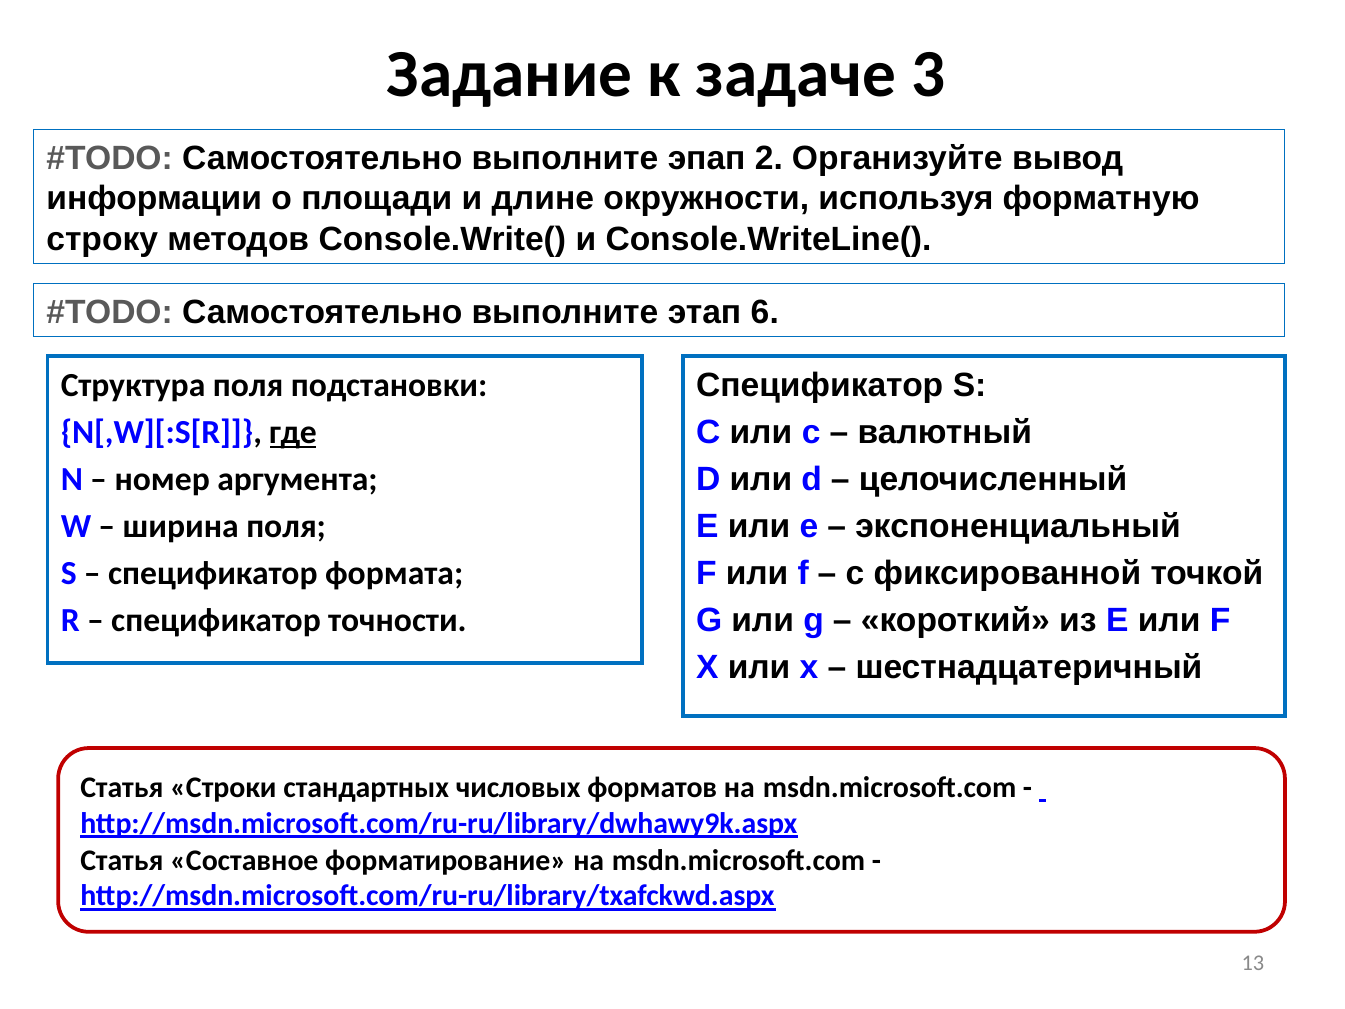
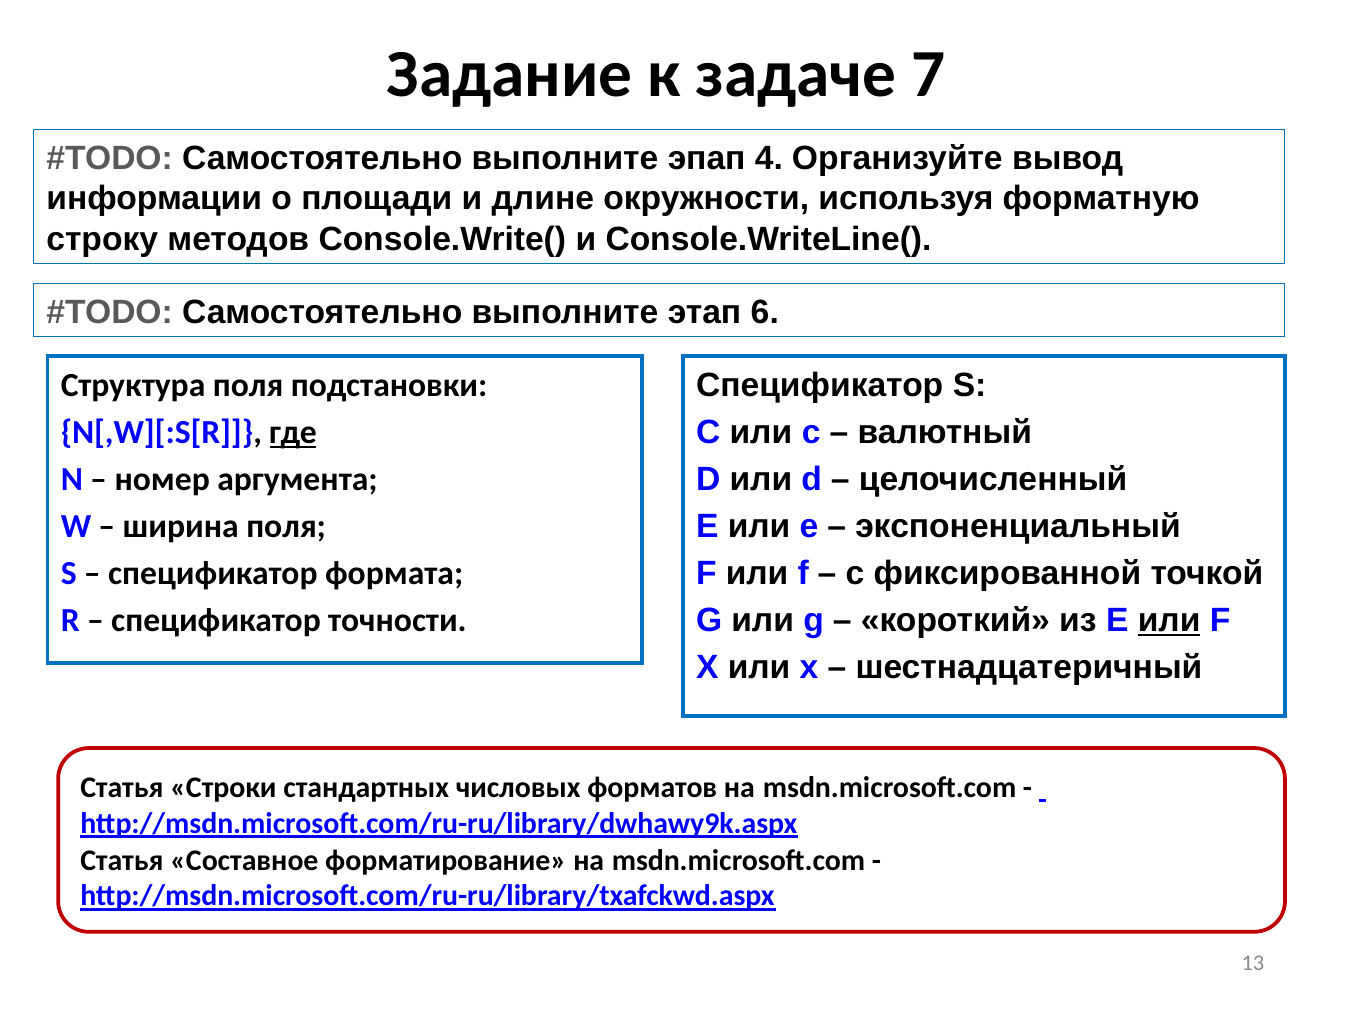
3: 3 -> 7
2: 2 -> 4
или at (1169, 621) underline: none -> present
